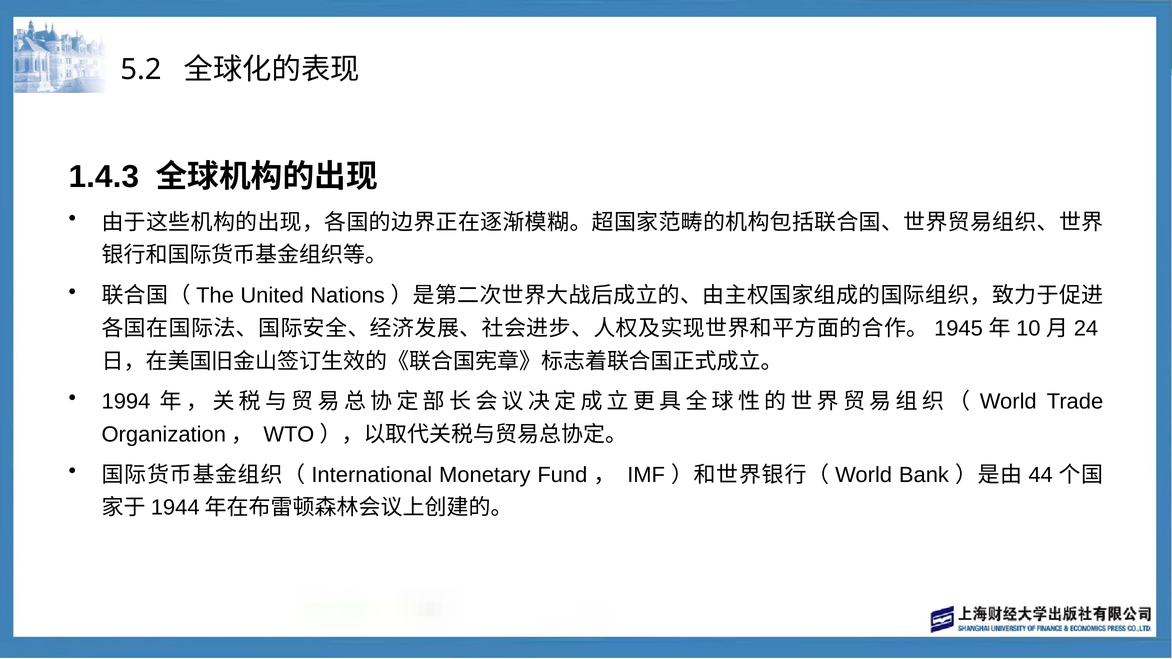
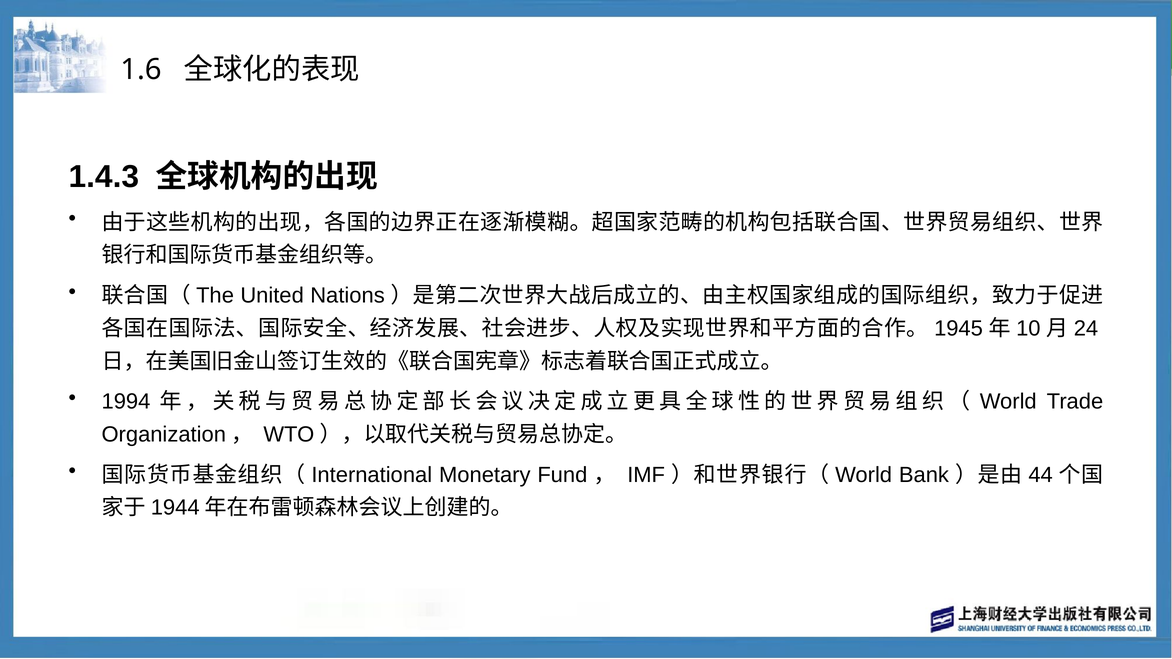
5.2: 5.2 -> 1.6
